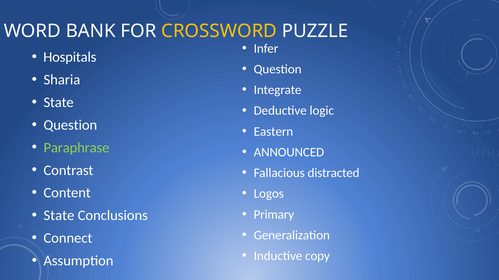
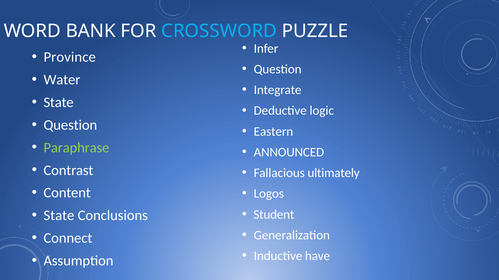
CROSSWORD colour: yellow -> light blue
Hospitals: Hospitals -> Province
Sharia: Sharia -> Water
distracted: distracted -> ultimately
Primary: Primary -> Student
copy: copy -> have
